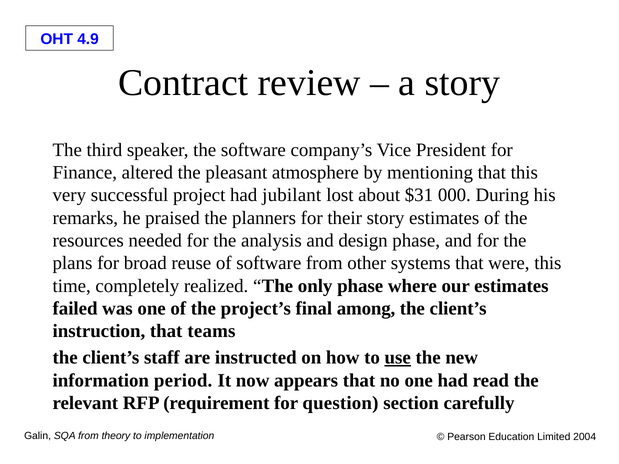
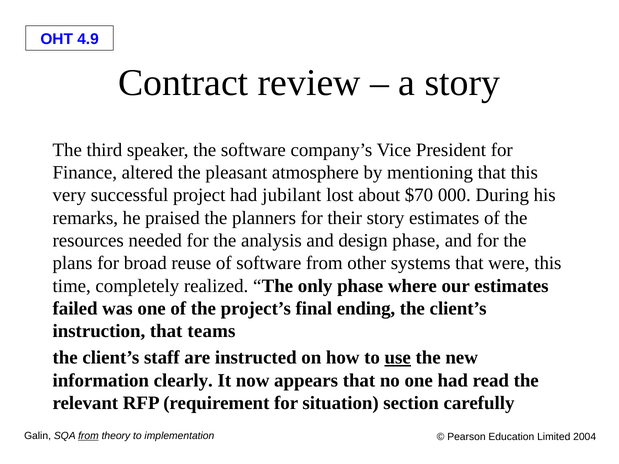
$31: $31 -> $70
among: among -> ending
period: period -> clearly
question: question -> situation
from at (88, 436) underline: none -> present
